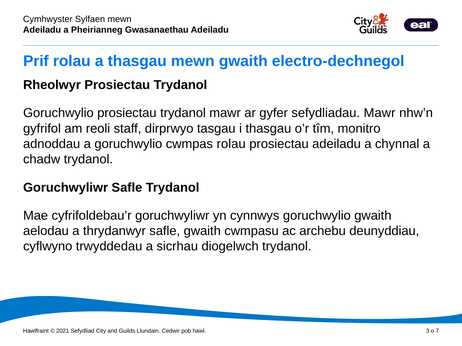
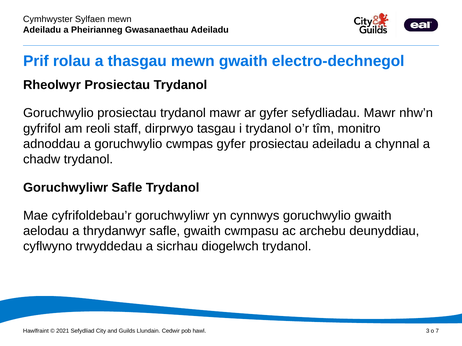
i thasgau: thasgau -> trydanol
cwmpas rolau: rolau -> gyfer
